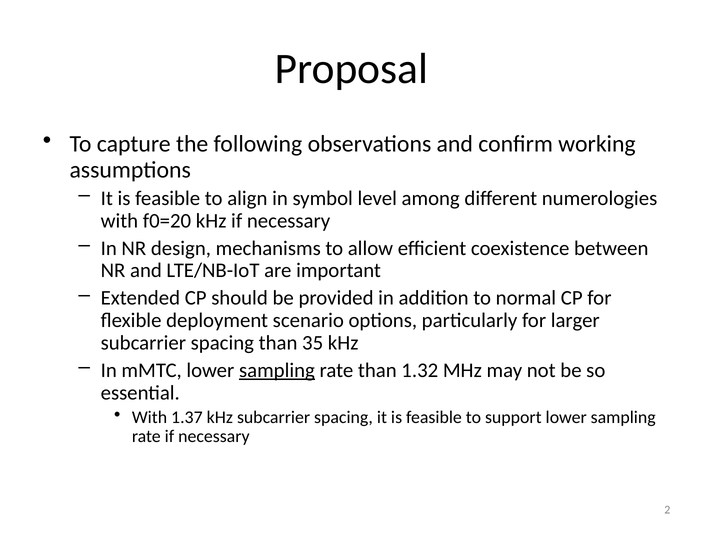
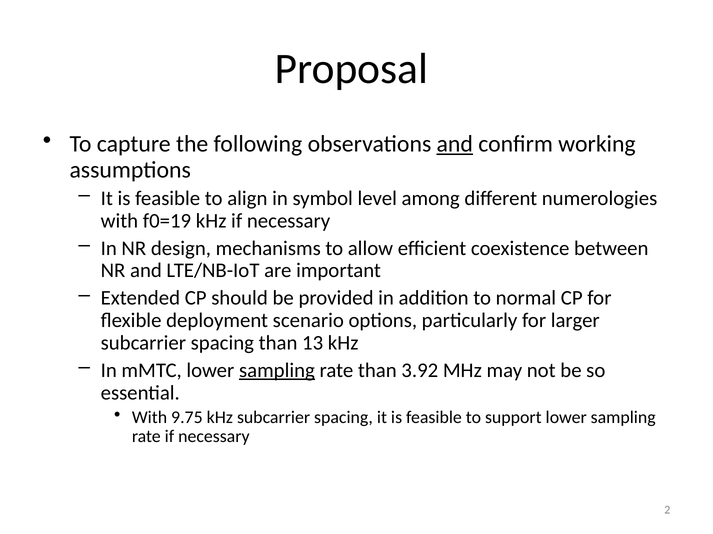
and at (455, 144) underline: none -> present
f0=20: f0=20 -> f0=19
35: 35 -> 13
1.32: 1.32 -> 3.92
1.37: 1.37 -> 9.75
